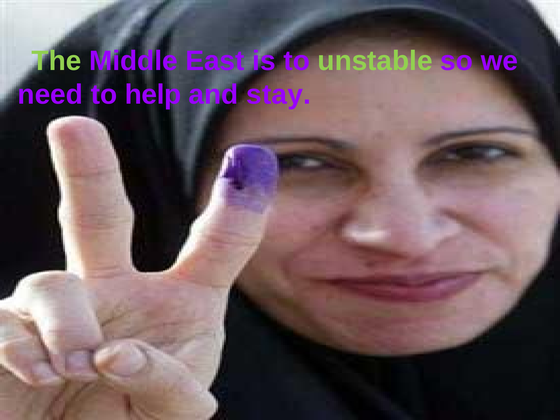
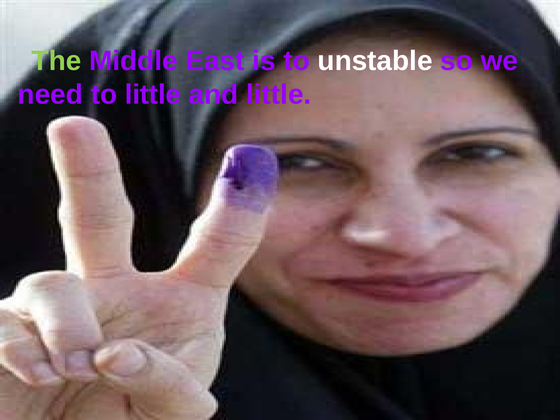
unstable colour: light green -> white
to help: help -> little
and stay: stay -> little
